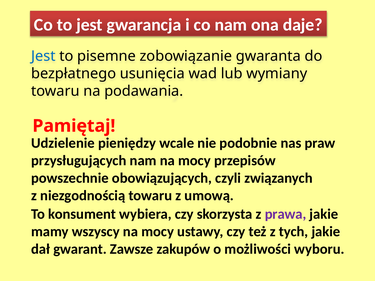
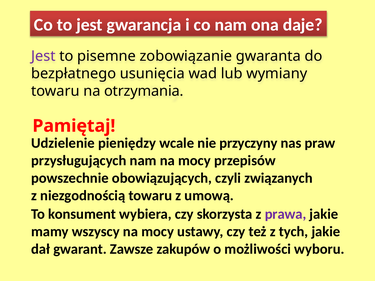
Jest at (43, 56) colour: blue -> purple
podawania: podawania -> otrzymania
podobnie: podobnie -> przyczyny
